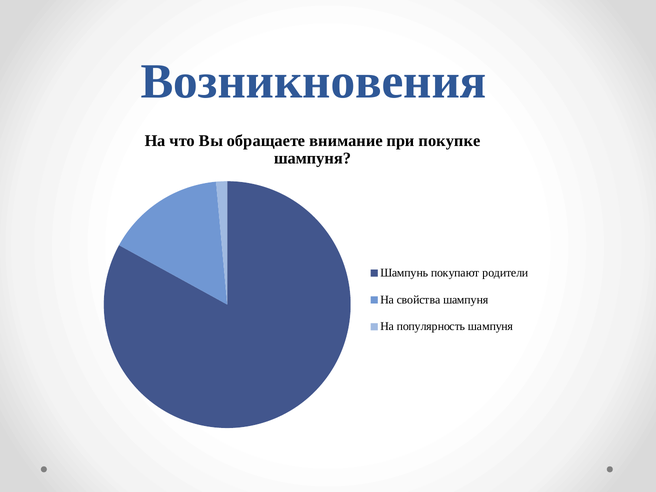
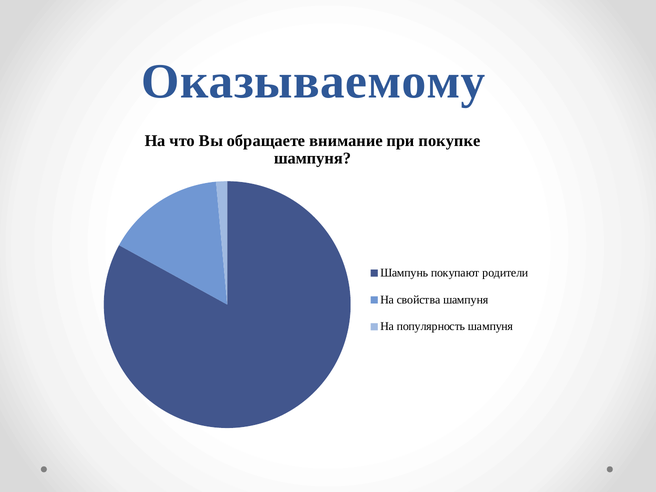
Возникновения: Возникновения -> Оказываемому
